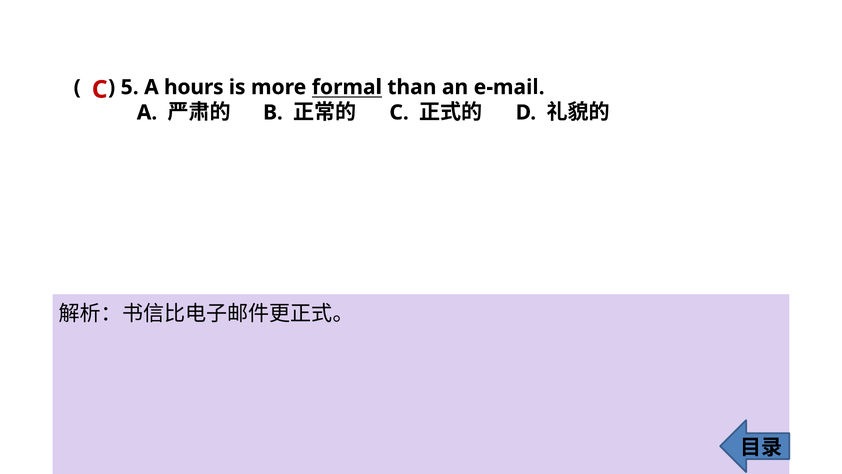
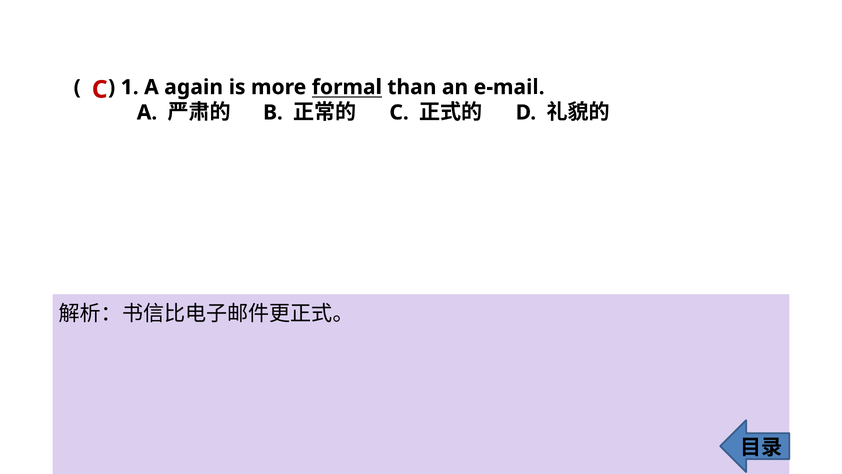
5: 5 -> 1
hours: hours -> again
